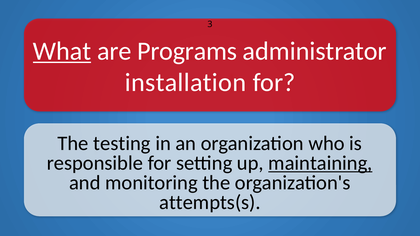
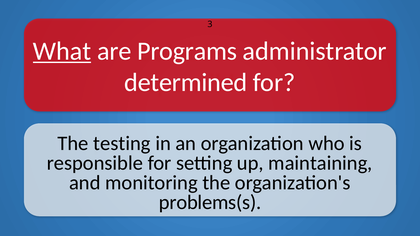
installation: installation -> determined
maintaining underline: present -> none
attempts(s: attempts(s -> problems(s
